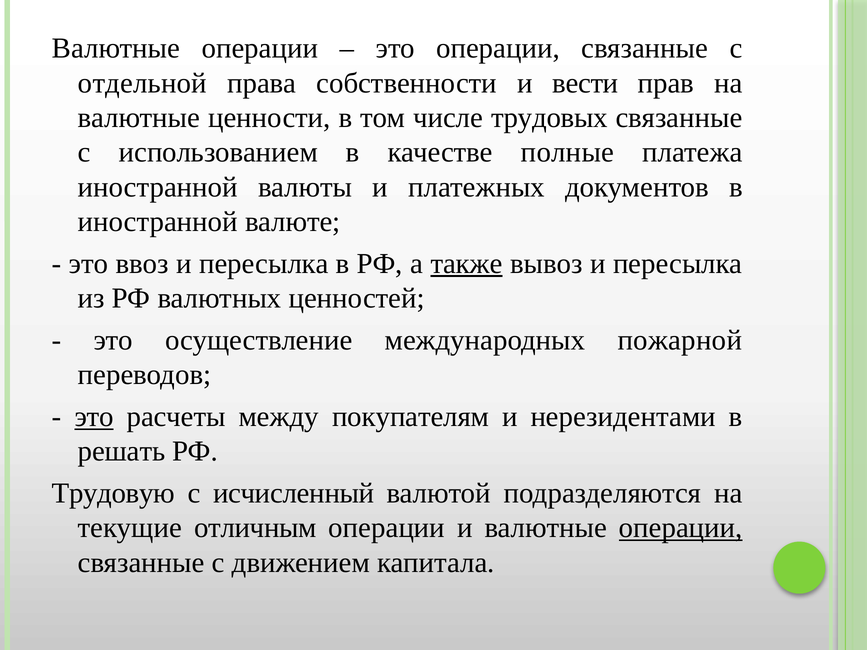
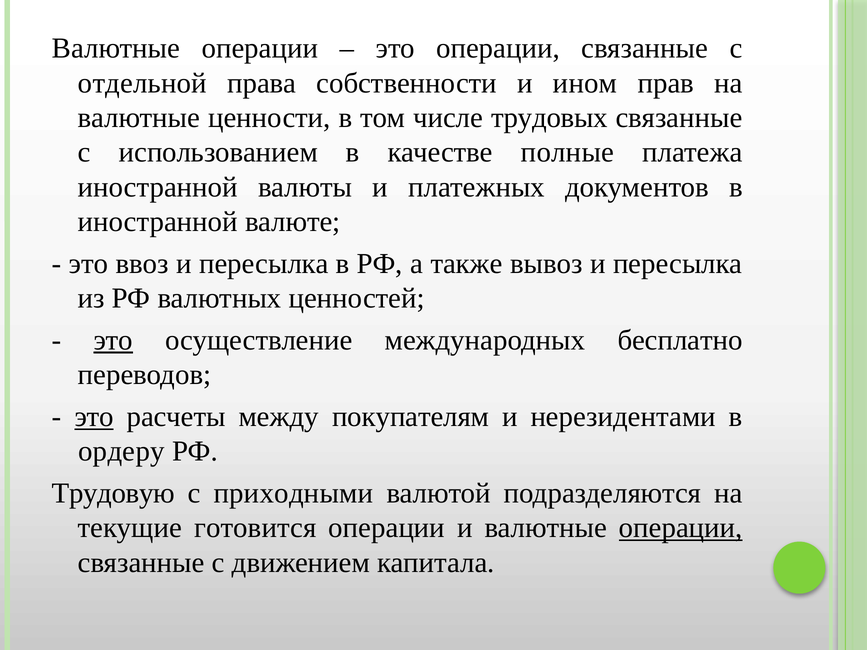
вести: вести -> ином
также underline: present -> none
это at (113, 340) underline: none -> present
пожарной: пожарной -> бесплатно
решать: решать -> ордеру
исчисленный: исчисленный -> приходными
отличным: отличным -> готовится
